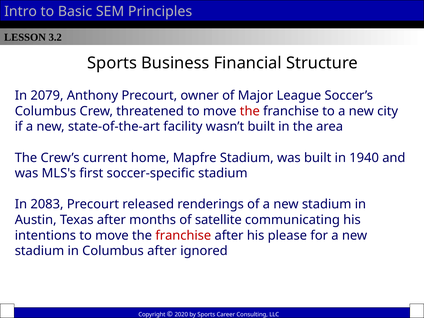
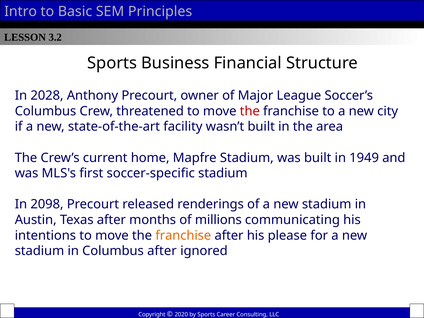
2079: 2079 -> 2028
1940: 1940 -> 1949
2083: 2083 -> 2098
satellite: satellite -> millions
franchise at (183, 235) colour: red -> orange
